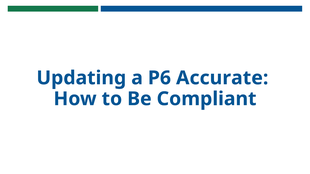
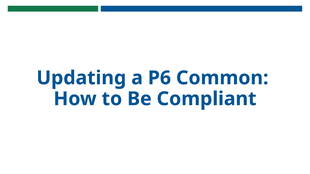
Accurate: Accurate -> Common
